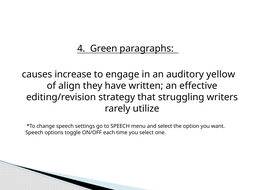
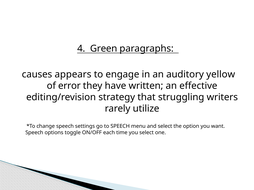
increase: increase -> appears
align: align -> error
